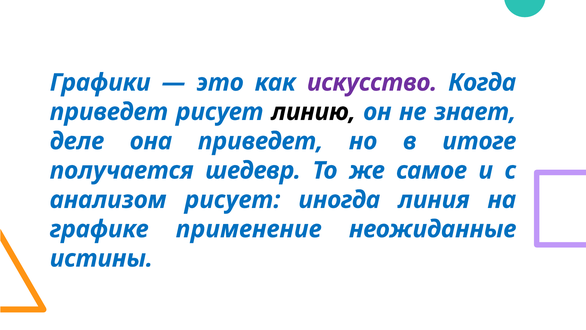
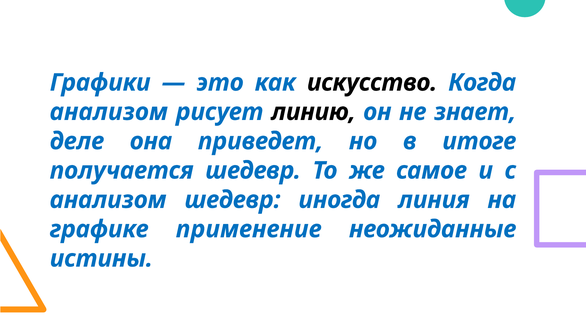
искусство colour: purple -> black
приведет at (109, 112): приведет -> анализом
анализом рисует: рисует -> шедевр
